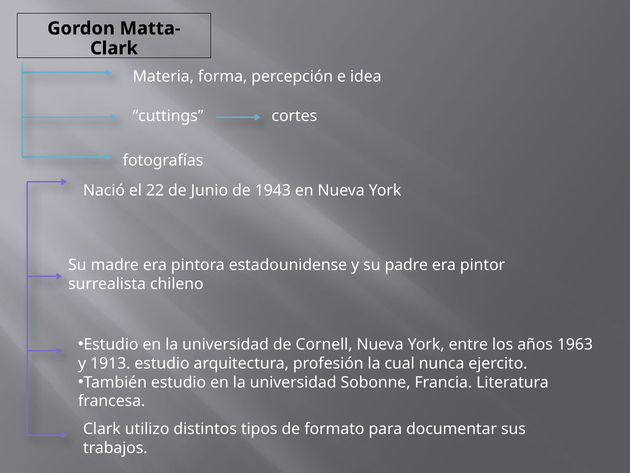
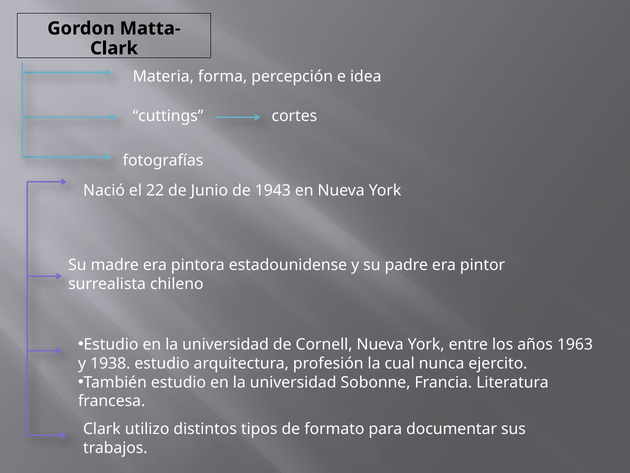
1913: 1913 -> 1938
